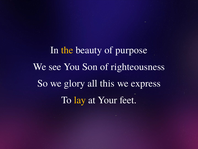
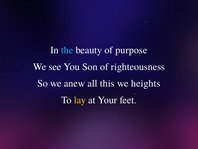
the colour: yellow -> light blue
glory: glory -> anew
express: express -> heights
